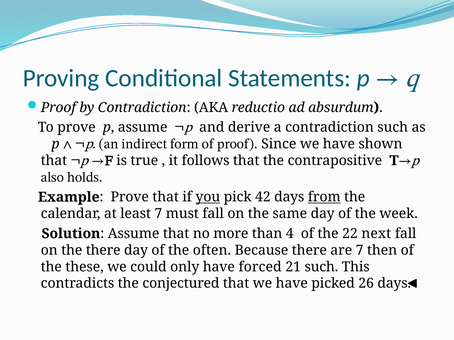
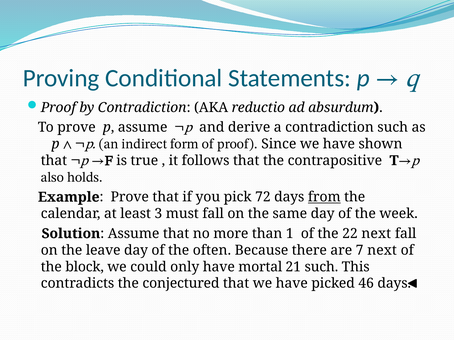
you underline: present -> none
42: 42 -> 72
least 7: 7 -> 3
4: 4 -> 1
the there: there -> leave
7 then: then -> next
these: these -> block
forced: forced -> mortal
26: 26 -> 46
